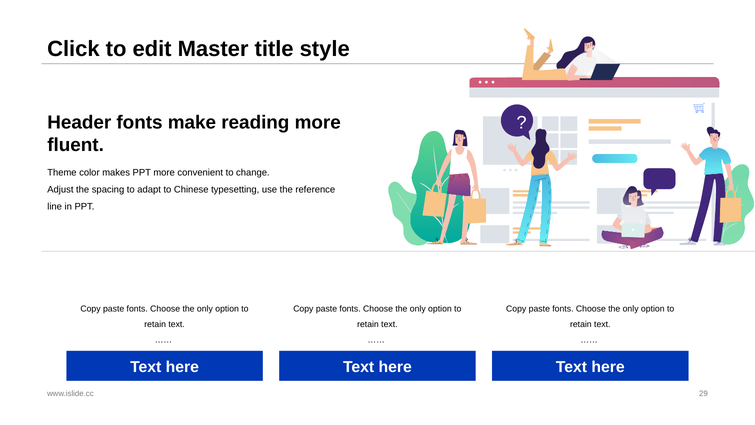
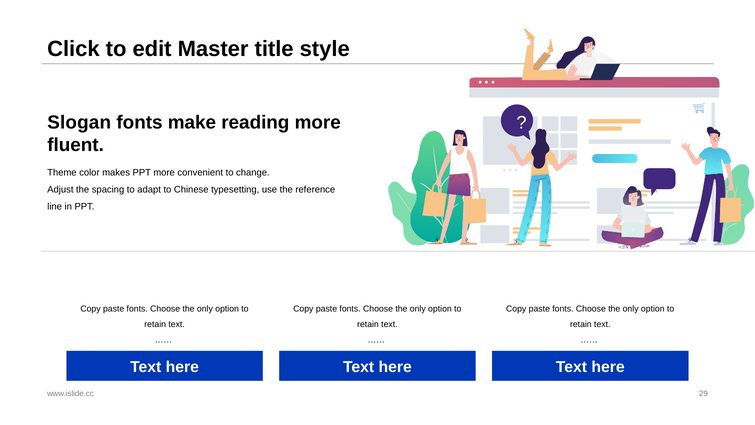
Header: Header -> Slogan
